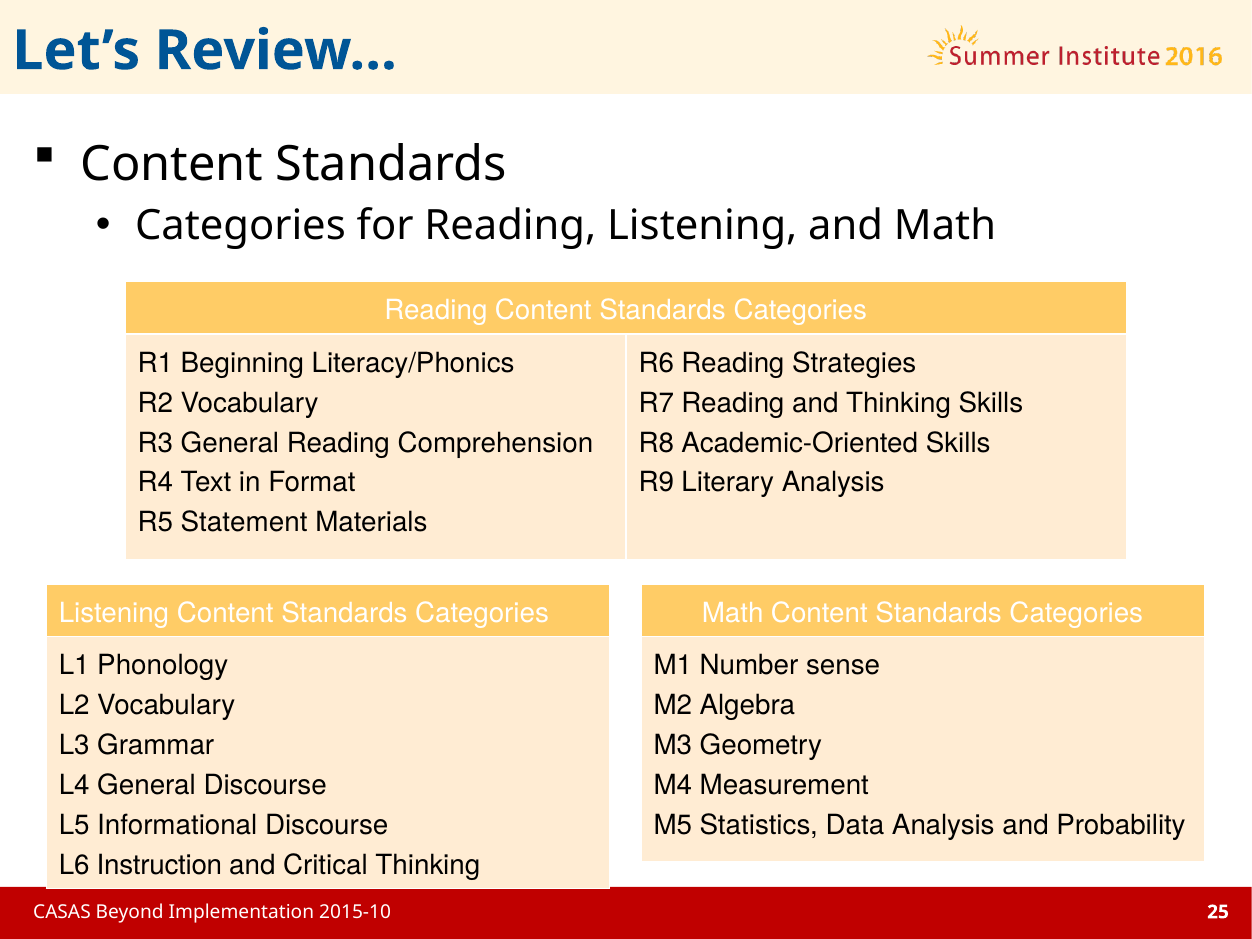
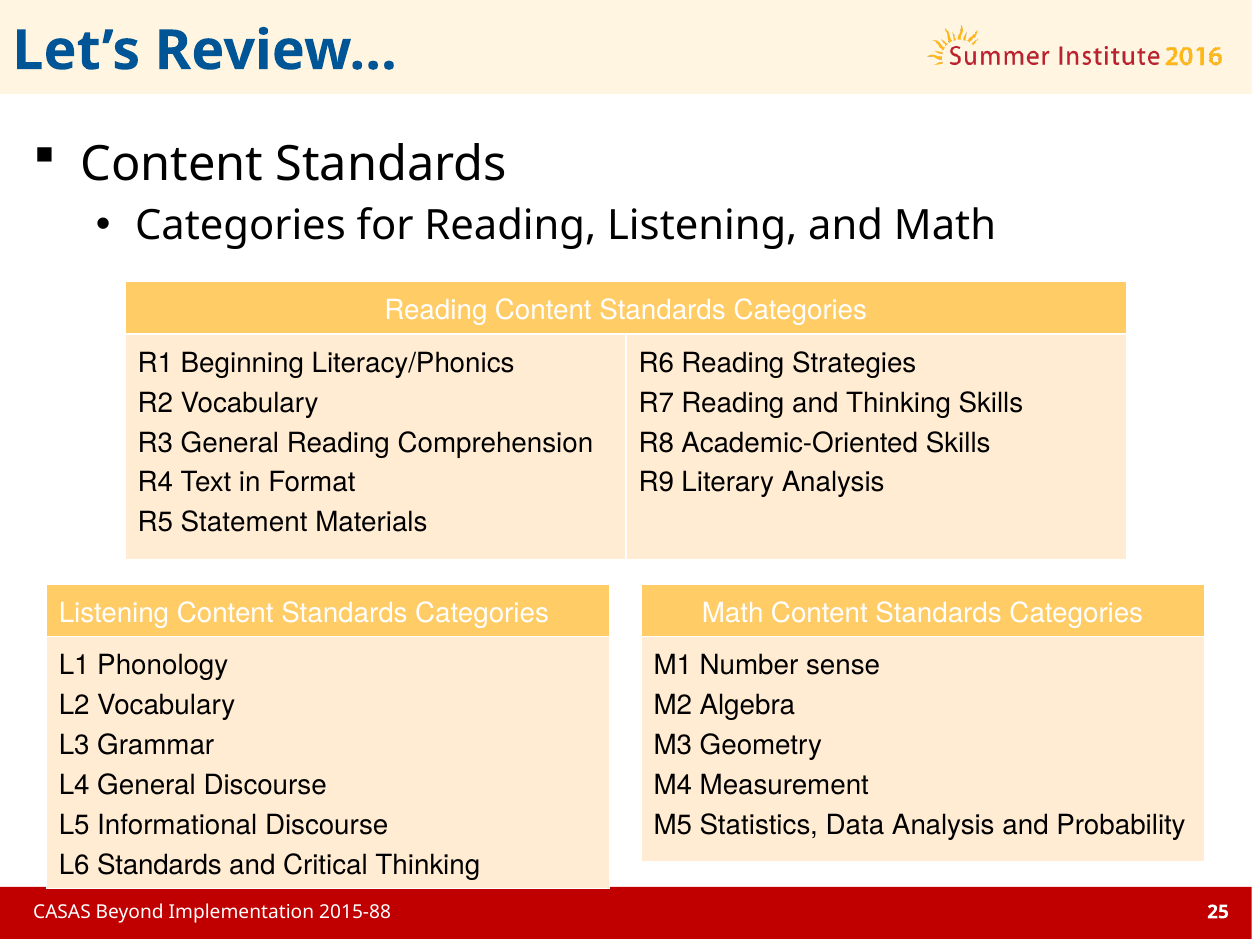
L6 Instruction: Instruction -> Standards
2015-10: 2015-10 -> 2015-88
